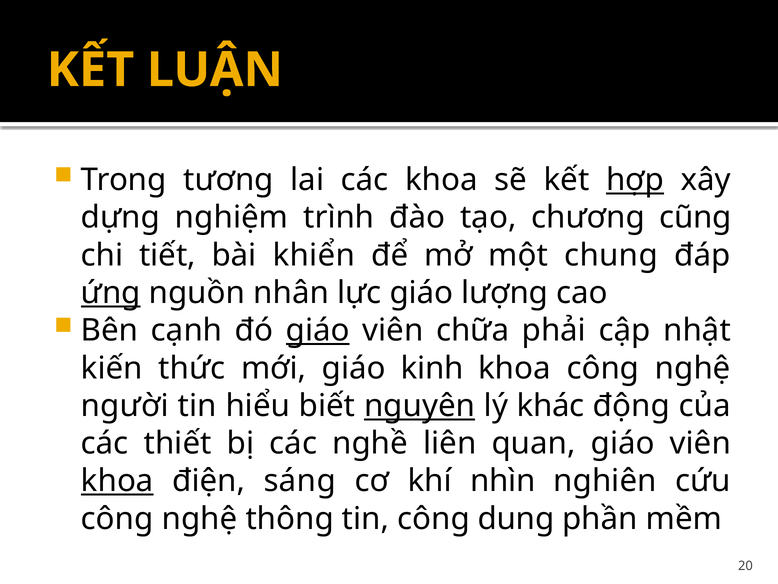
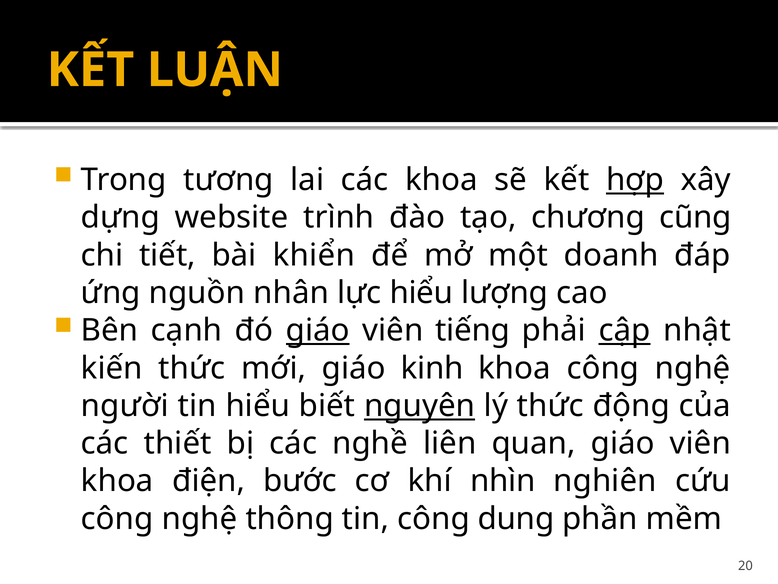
nghiệm: nghiệm -> website
chung: chung -> doanh
ứng underline: present -> none
lực giáo: giáo -> hiểu
chữa: chữa -> tiếng
cập underline: none -> present
lý khác: khác -> thức
khoa at (117, 481) underline: present -> none
sáng: sáng -> bước
